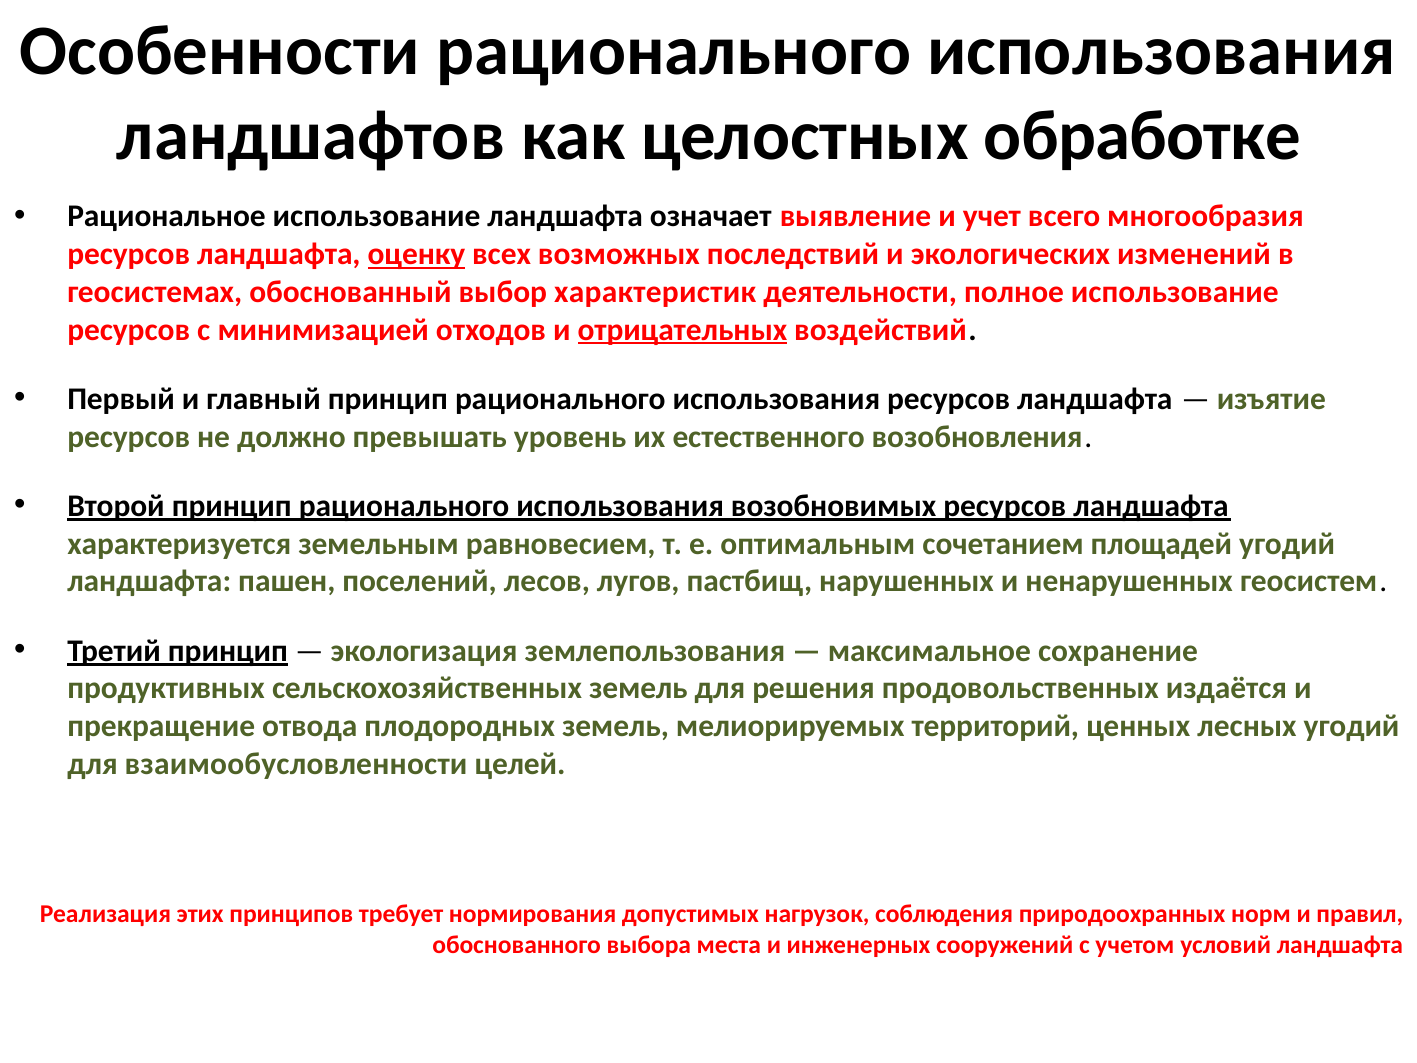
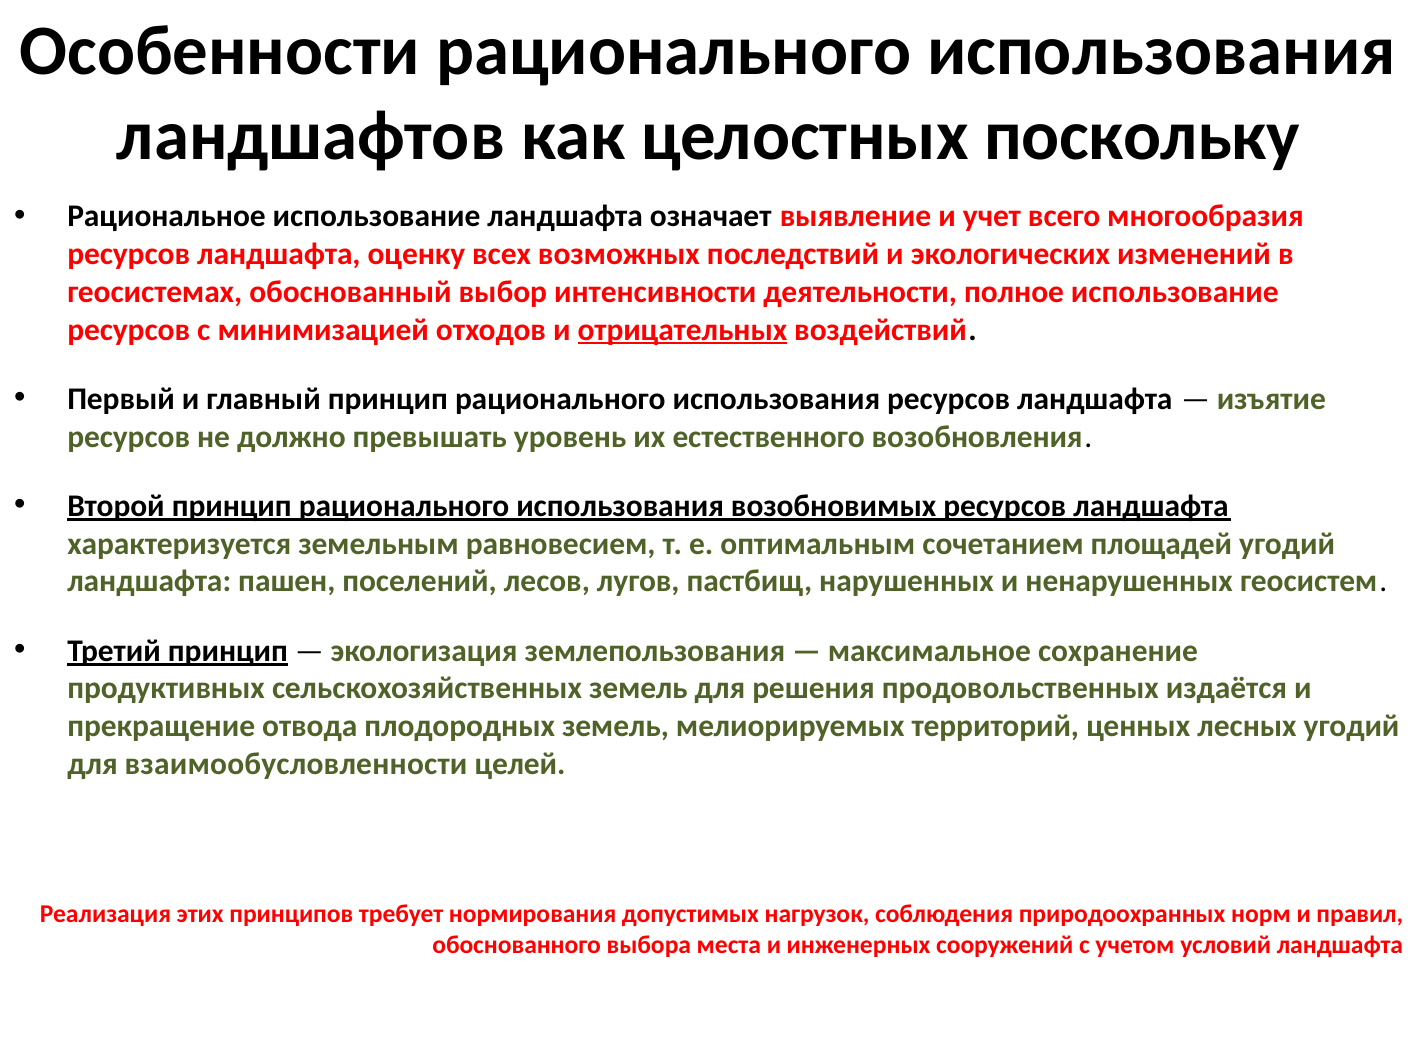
обработке: обработке -> поскольку
оценку underline: present -> none
характеристик: характеристик -> интенсивности
